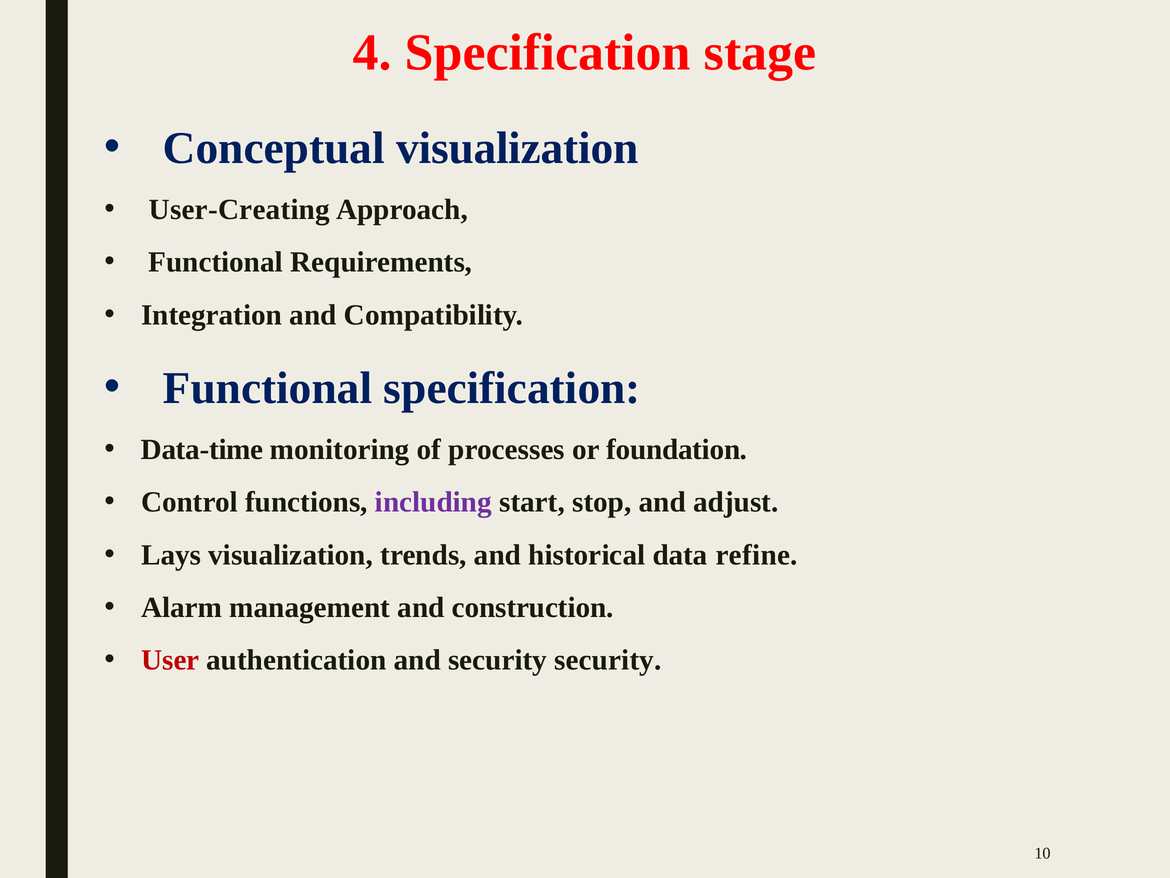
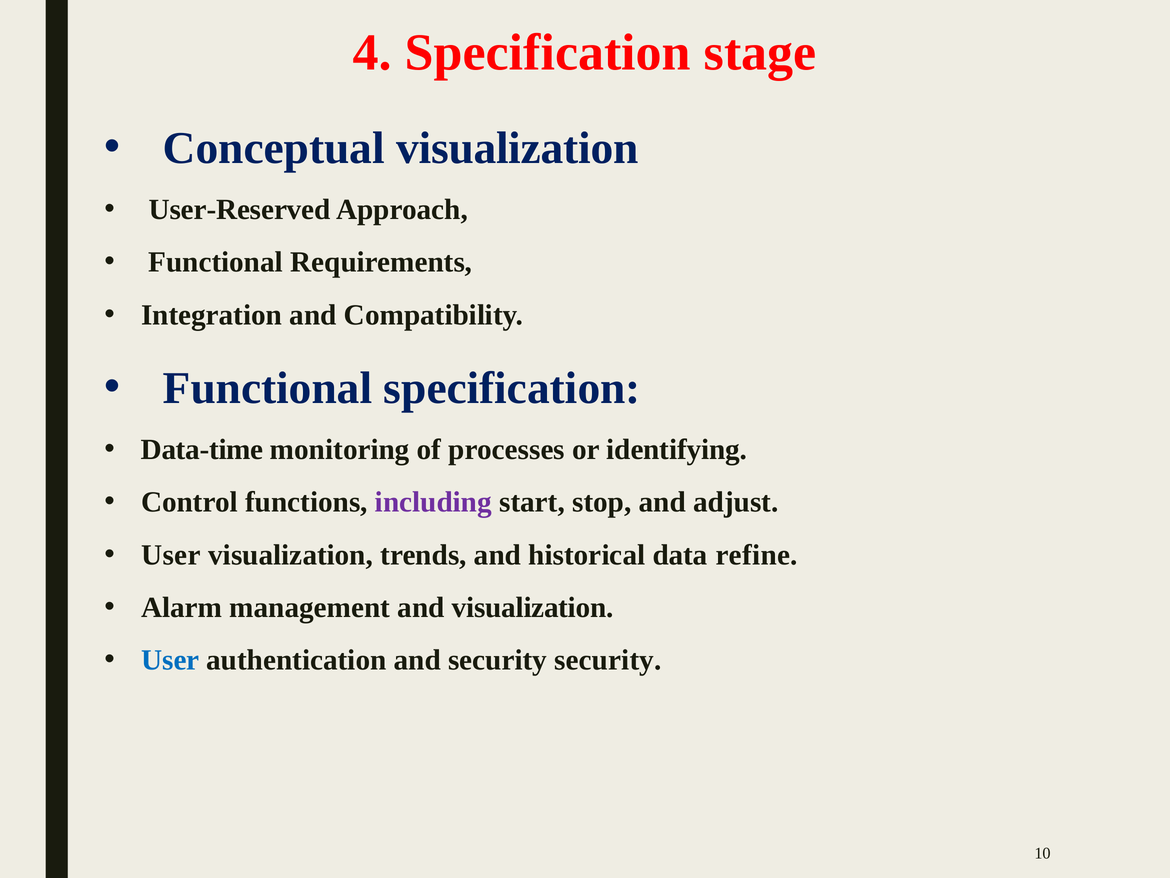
User-Creating: User-Creating -> User-Reserved
foundation: foundation -> identifying
Lays at (171, 555): Lays -> User
and construction: construction -> visualization
User at (170, 660) colour: red -> blue
